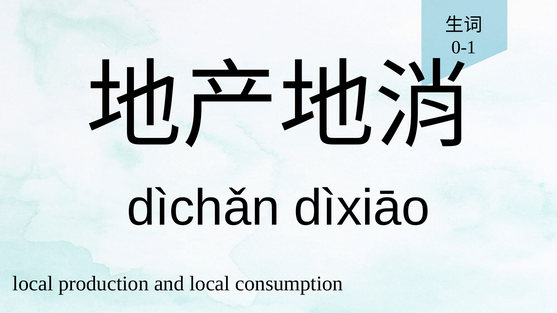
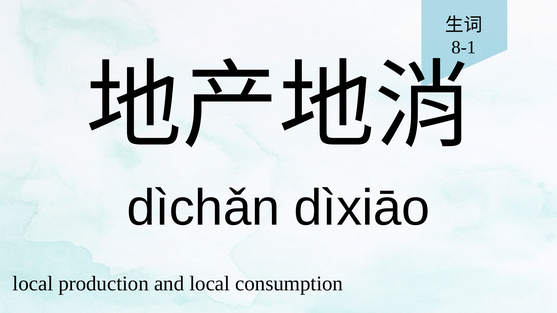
0-1: 0-1 -> 8-1
